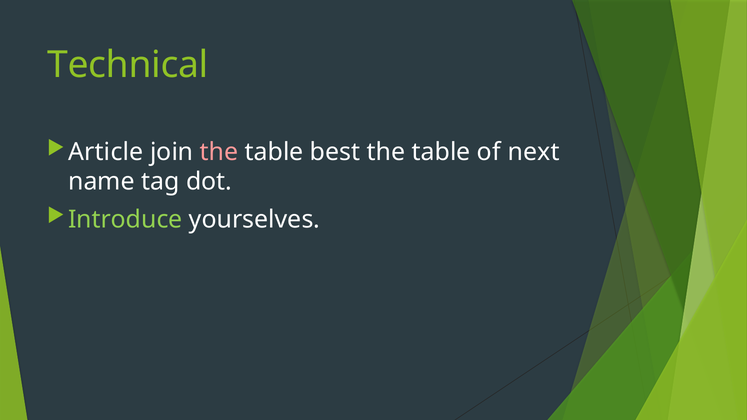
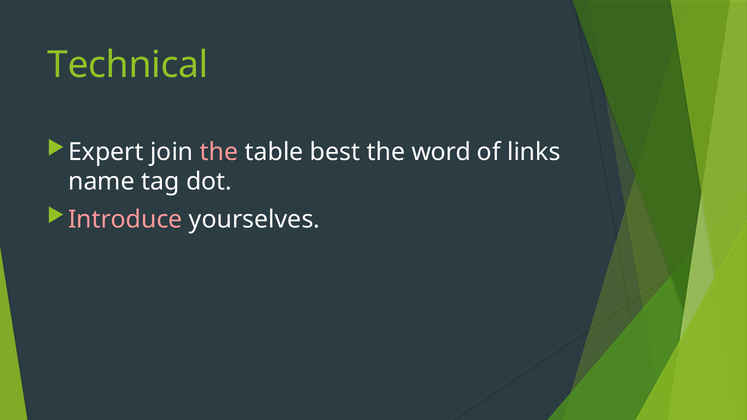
Article: Article -> Expert
table at (441, 152): table -> word
next: next -> links
Introduce colour: light green -> pink
